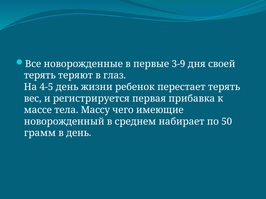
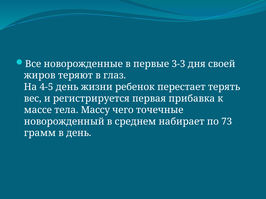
3-9: 3-9 -> 3-3
терять at (40, 76): терять -> жиров
имеющие: имеющие -> точечные
50: 50 -> 73
